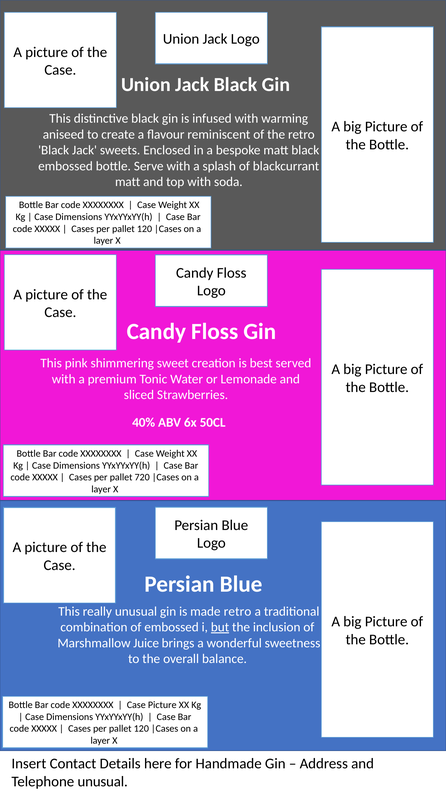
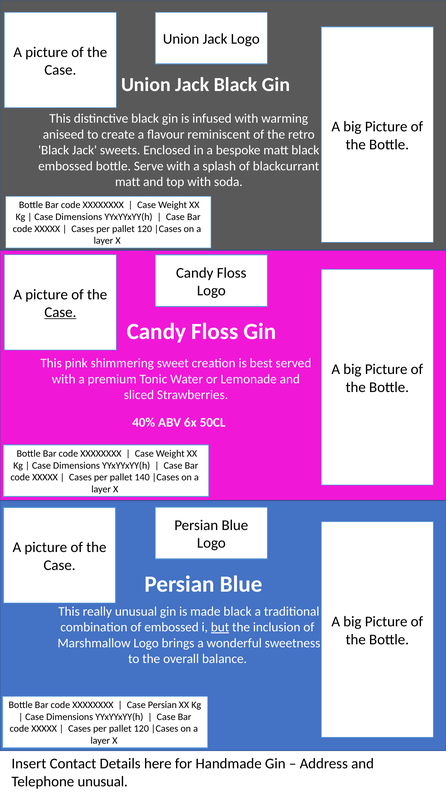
Case at (60, 312) underline: none -> present
720: 720 -> 140
made retro: retro -> black
Marshmallow Juice: Juice -> Logo
Picture at (162, 705): Picture -> Persian
